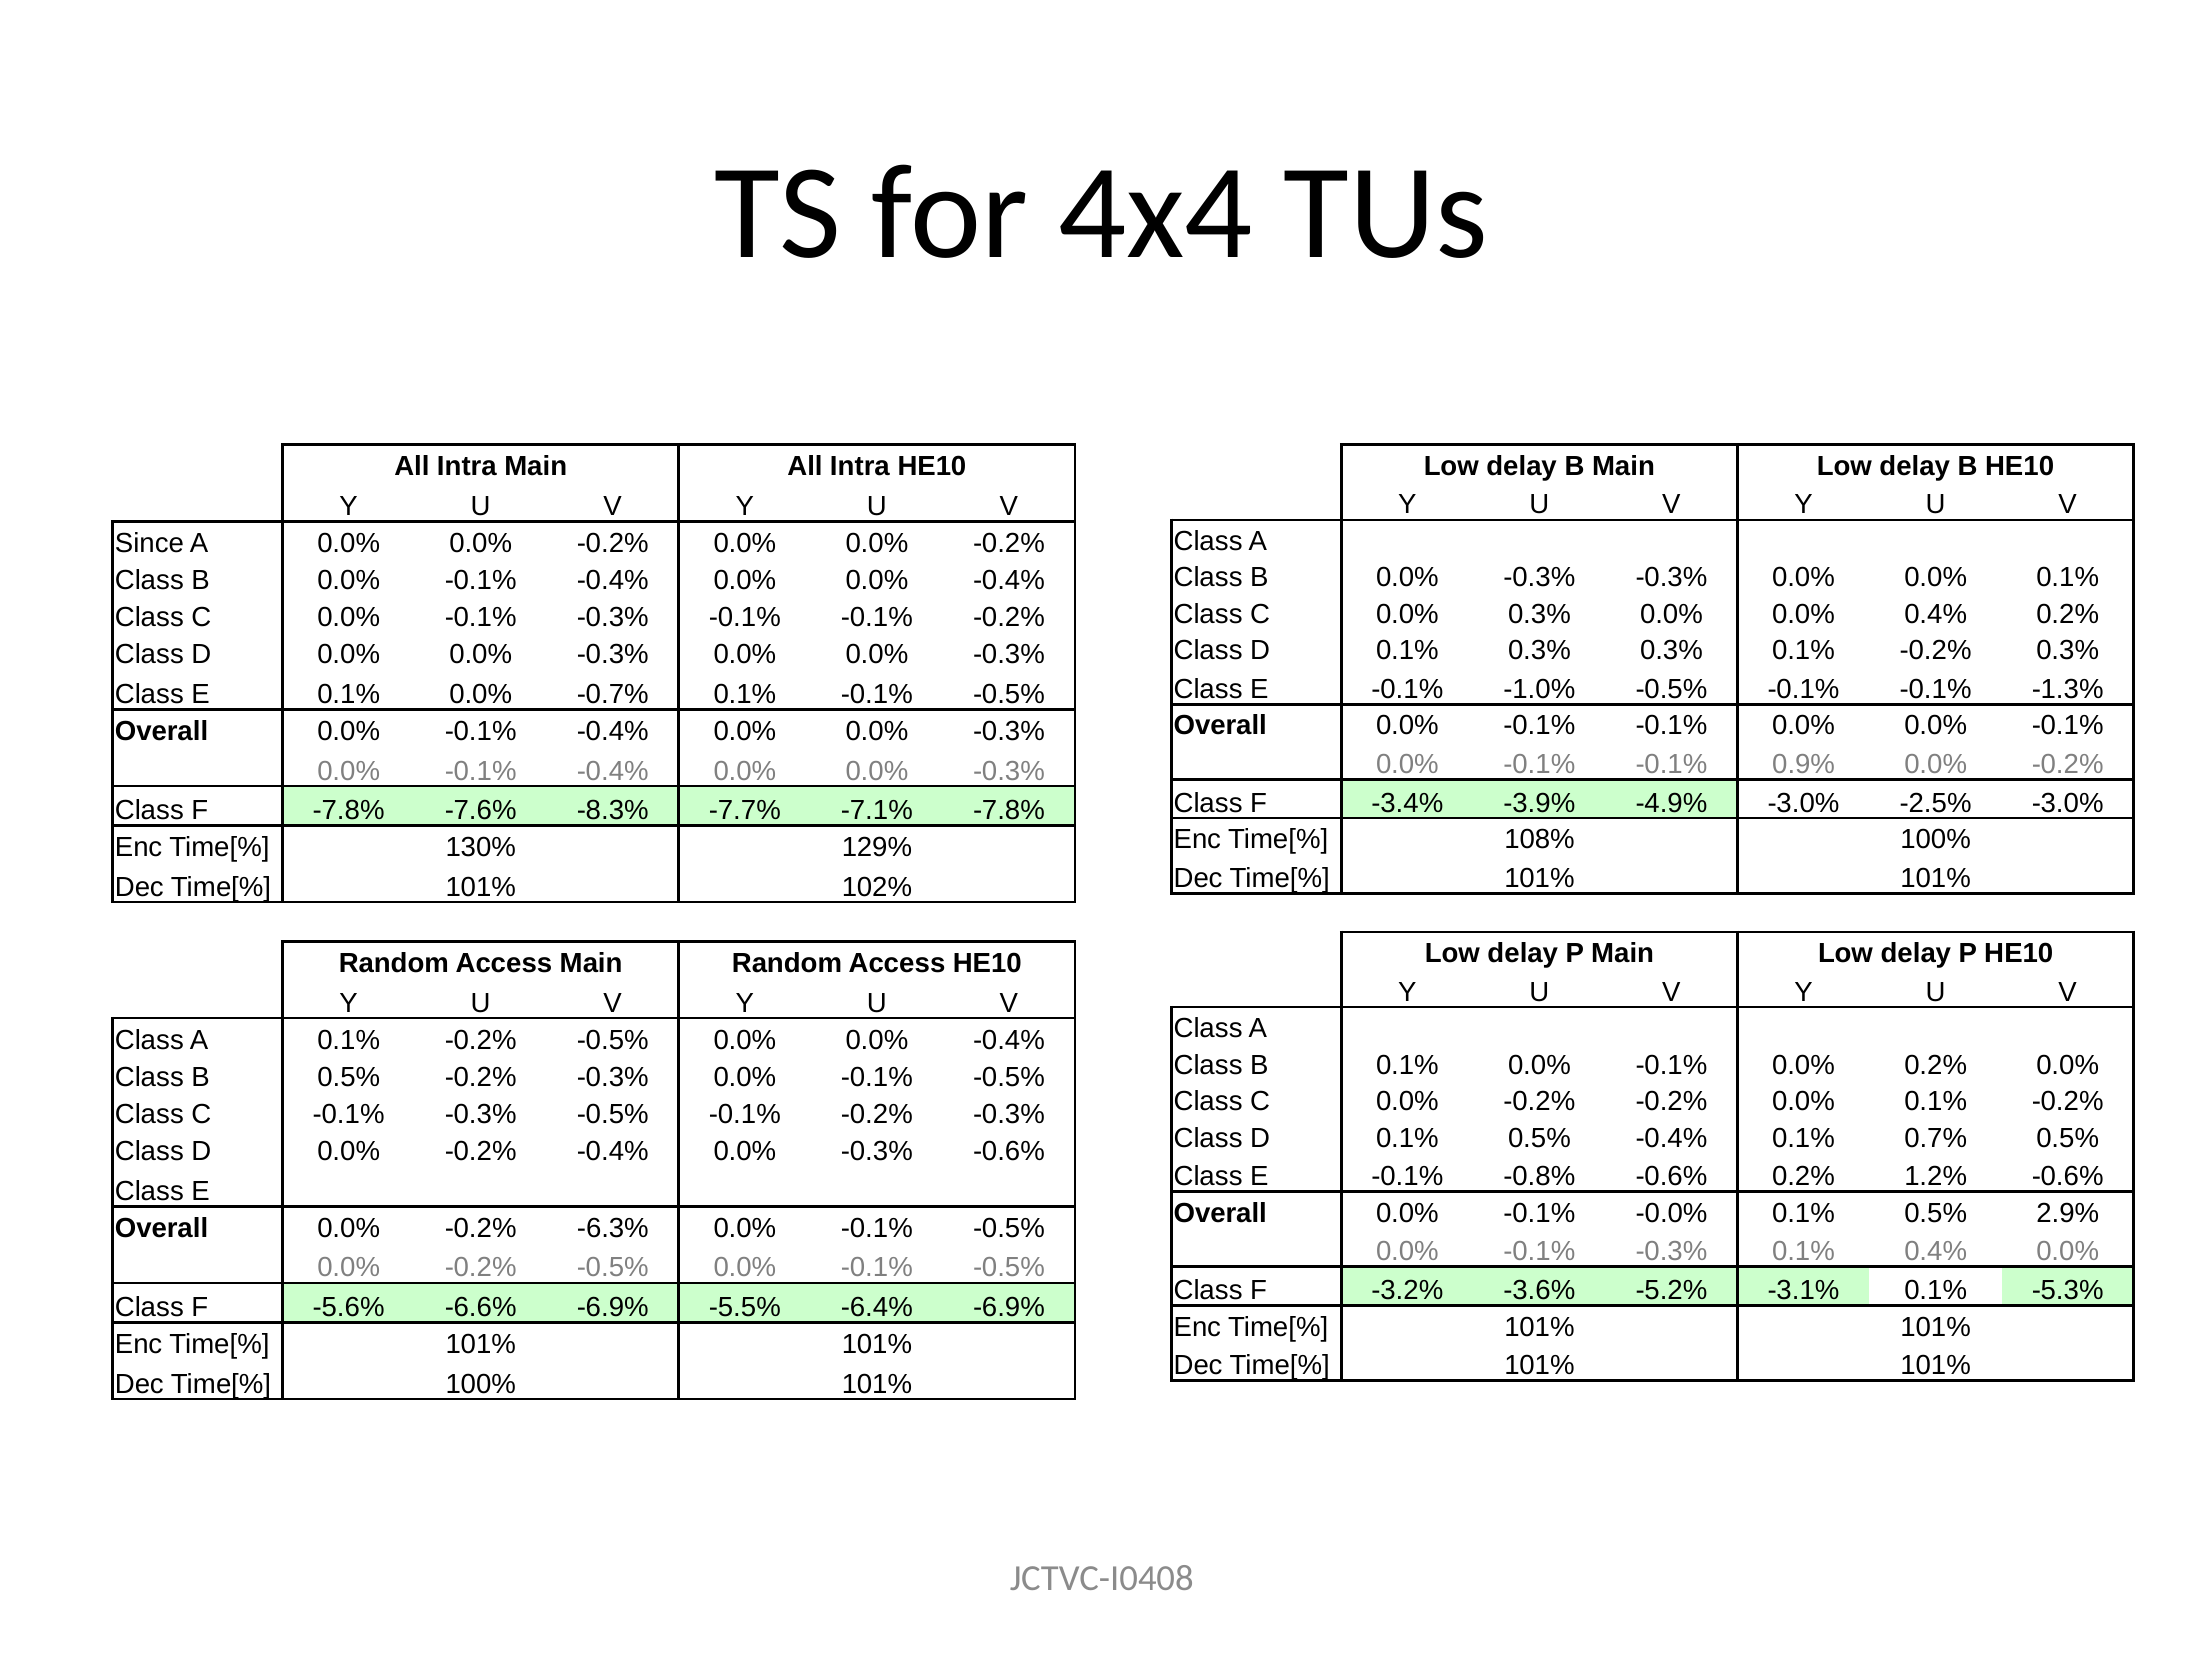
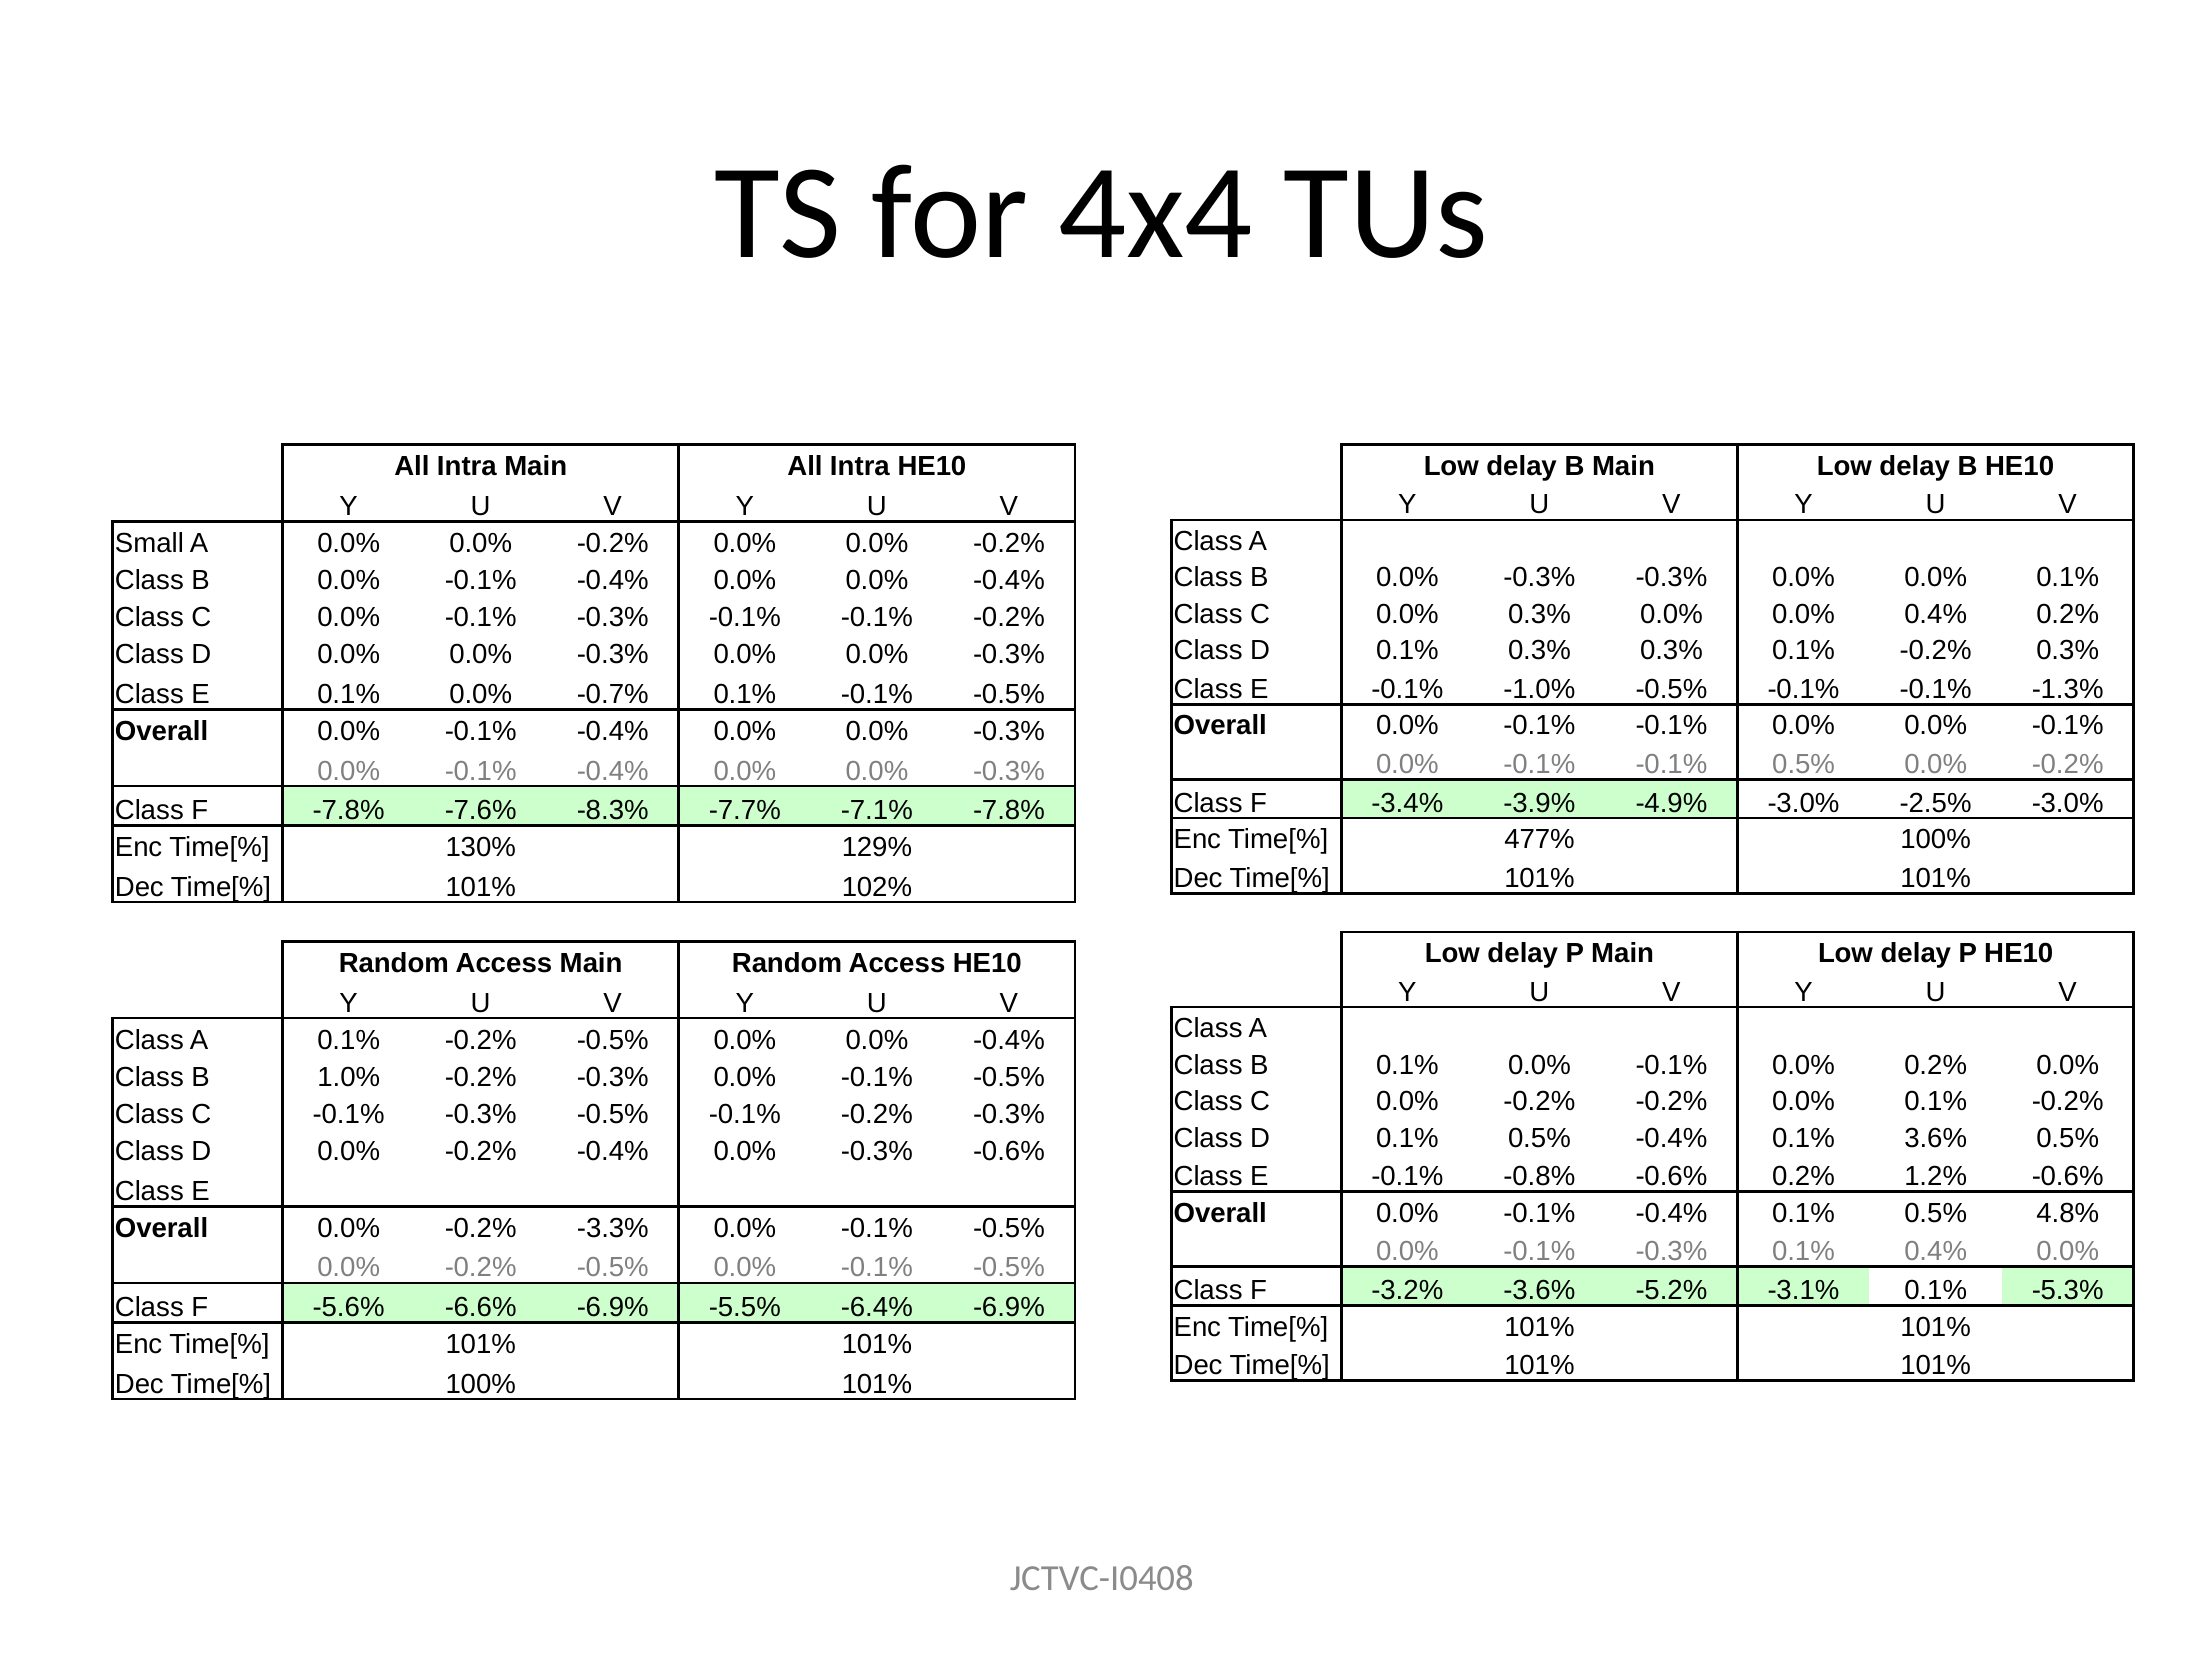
Since: Since -> Small
-0.1% 0.9%: 0.9% -> 0.5%
108%: 108% -> 477%
B 0.5%: 0.5% -> 1.0%
0.7%: 0.7% -> 3.6%
-0.0% at (1672, 1213): -0.0% -> -0.4%
2.9%: 2.9% -> 4.8%
-6.3%: -6.3% -> -3.3%
